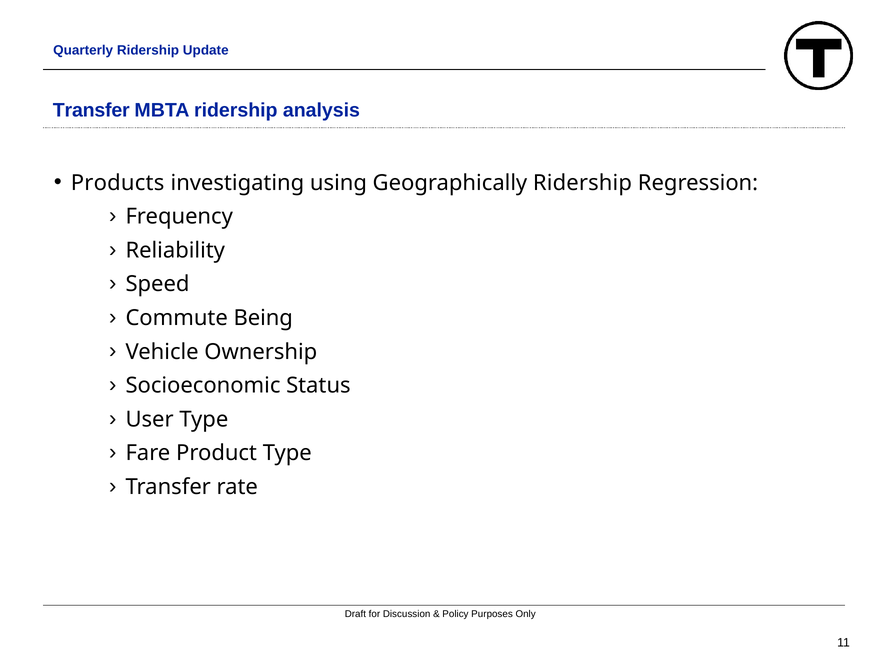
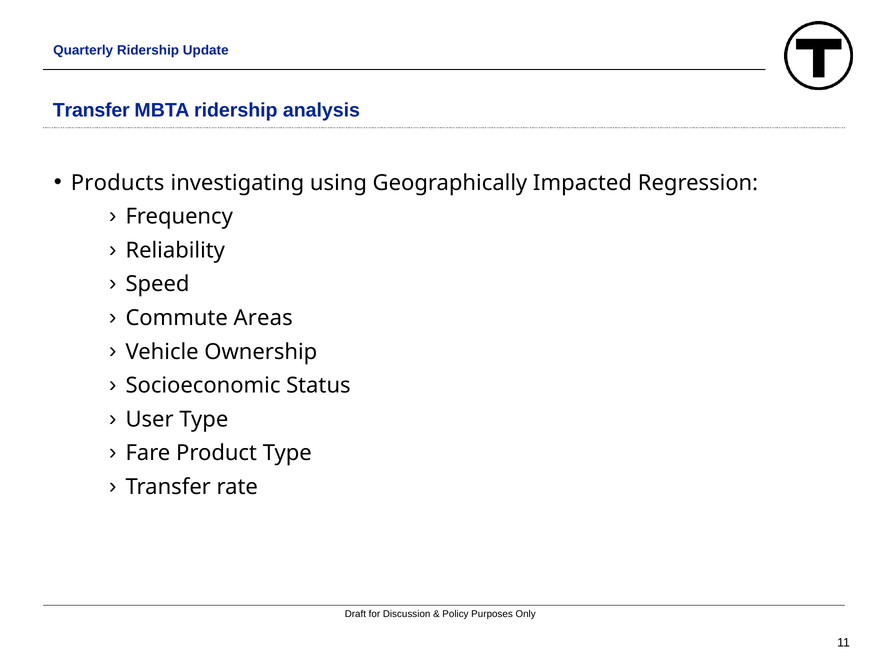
Geographically Ridership: Ridership -> Impacted
Being: Being -> Areas
